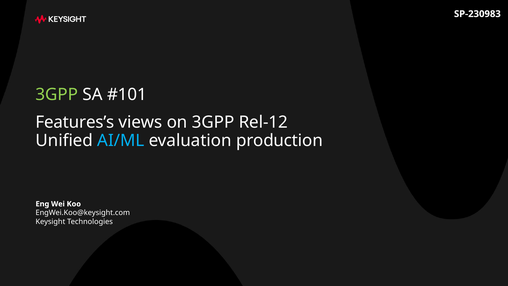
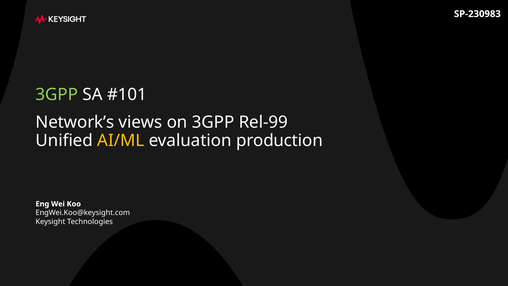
Features’s: Features’s -> Network’s
Rel-12: Rel-12 -> Rel-99
AI/ML colour: light blue -> yellow
